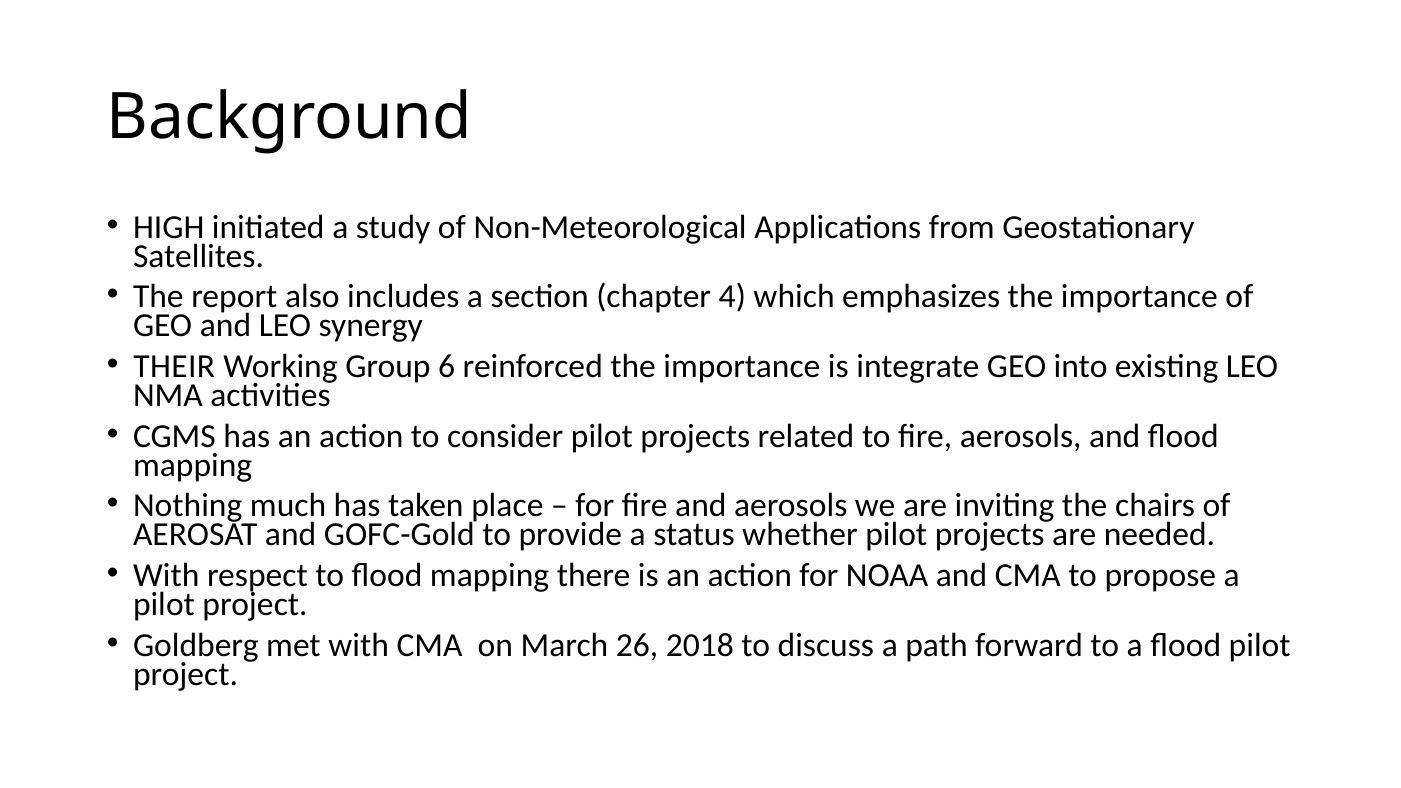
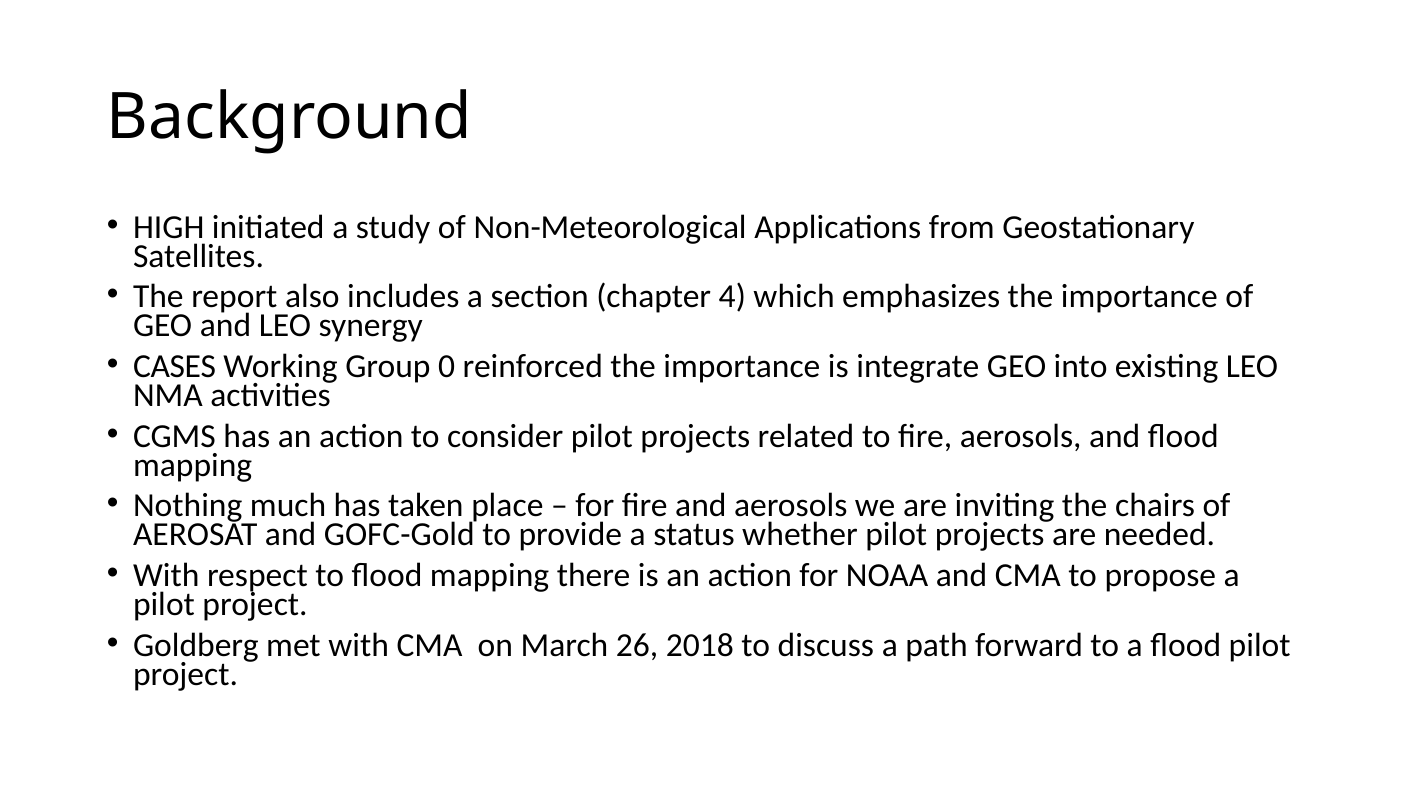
THEIR: THEIR -> CASES
6: 6 -> 0
